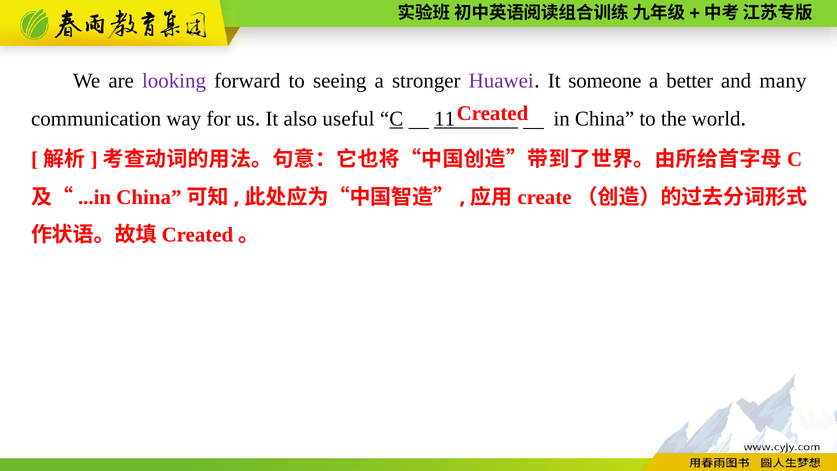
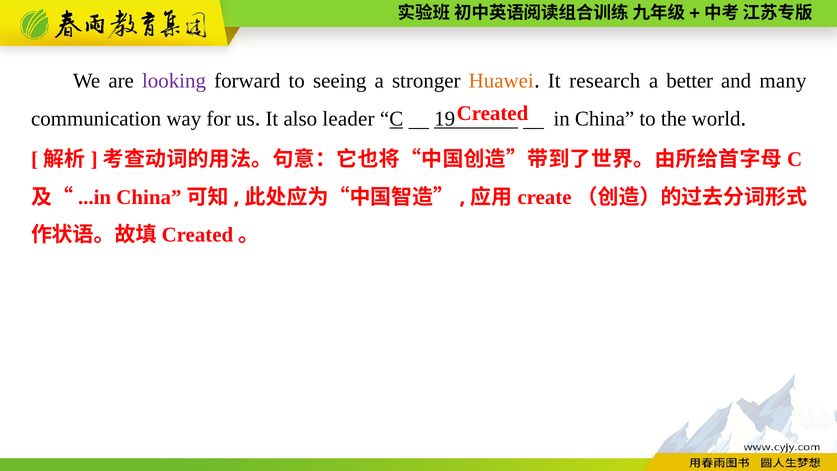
Huawei colour: purple -> orange
someone: someone -> research
useful: useful -> leader
11: 11 -> 19
